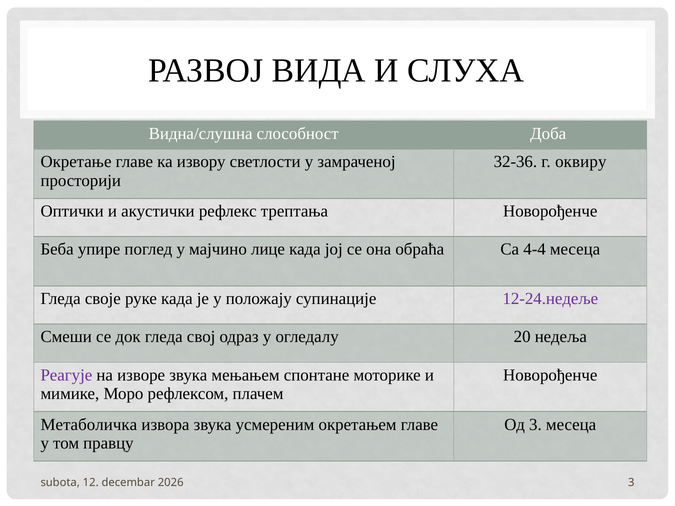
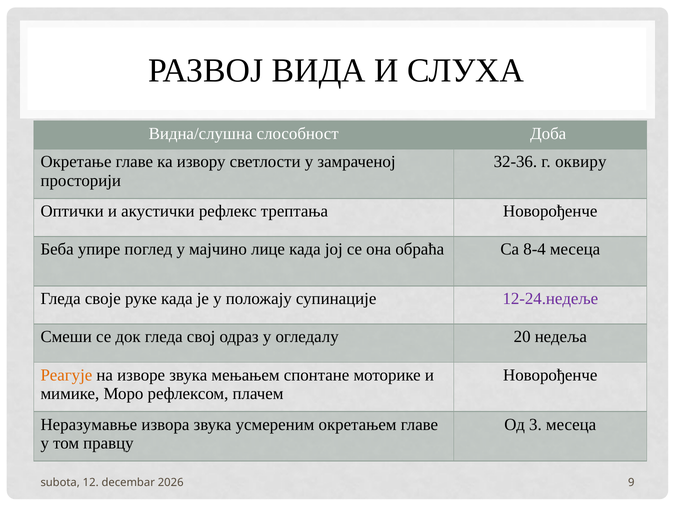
4-4: 4-4 -> 8-4
Реагује colour: purple -> orange
Метаболичка: Метаболичка -> Неразумавње
3 at (631, 483): 3 -> 9
